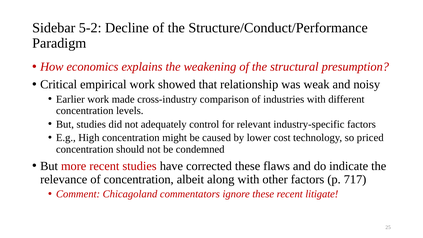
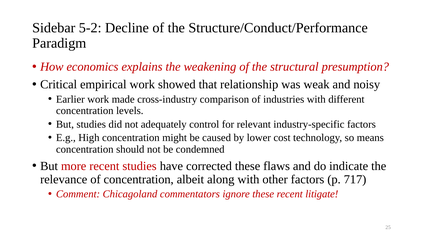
priced: priced -> means
